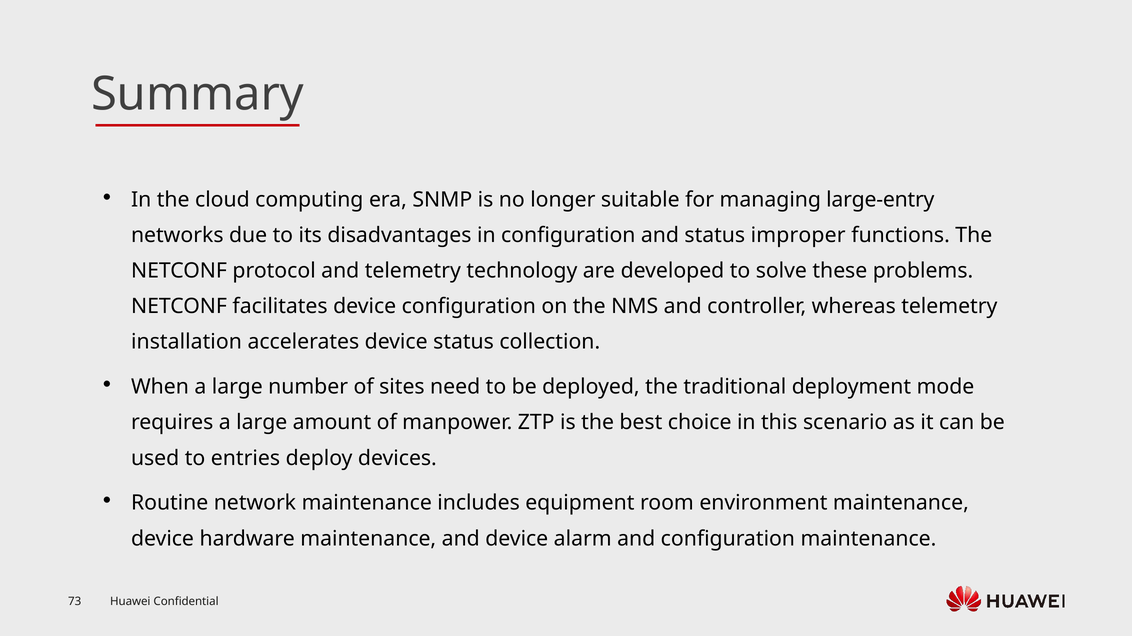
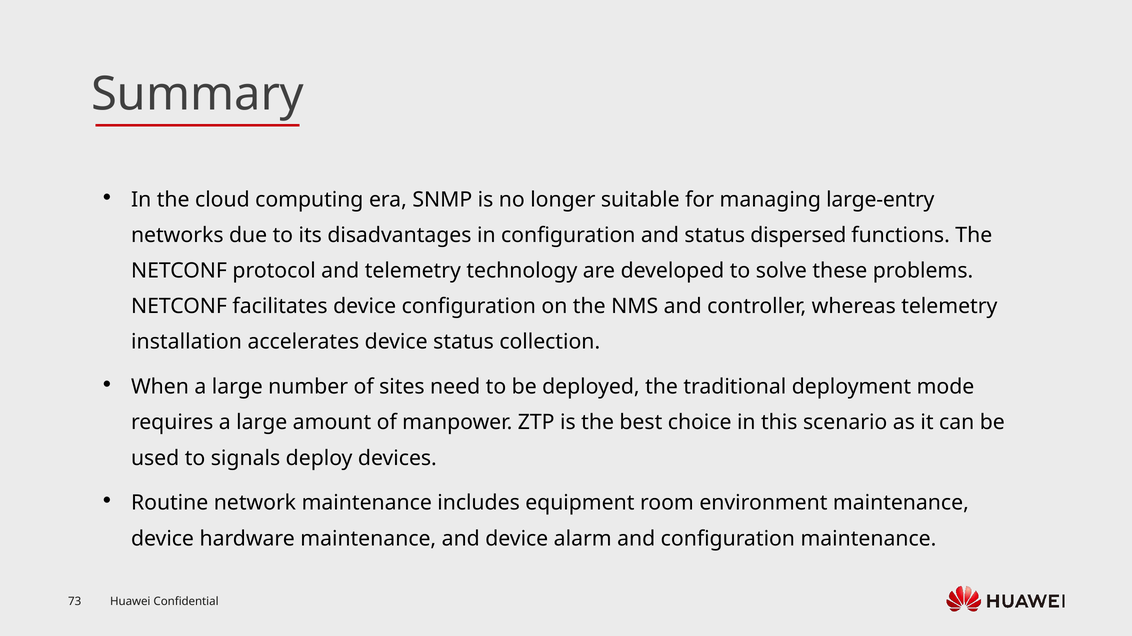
improper: improper -> dispersed
entries: entries -> signals
